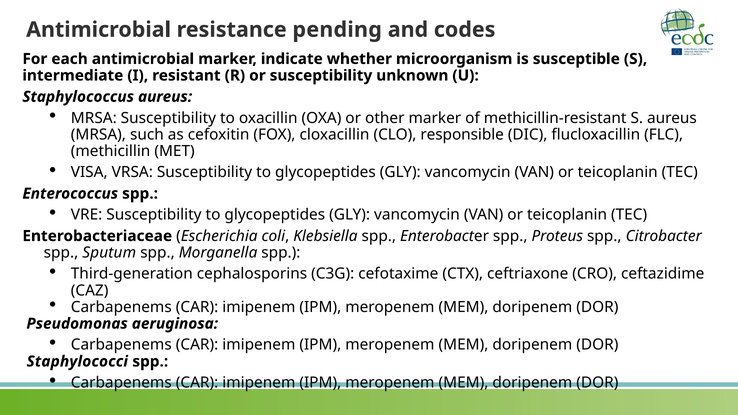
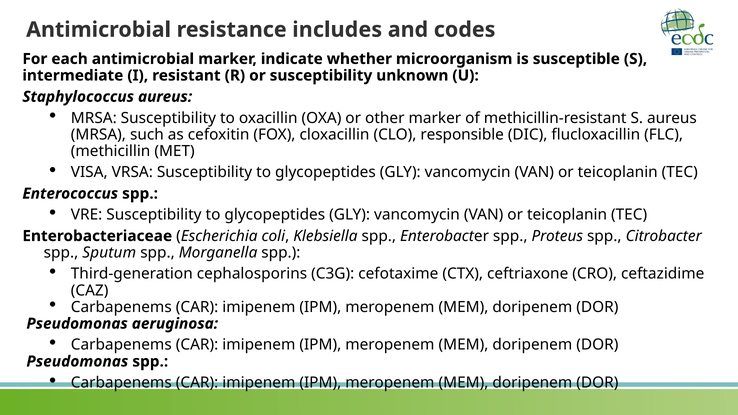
pending: pending -> includes
Staphylococci at (77, 362): Staphylococci -> Pseudomonas
